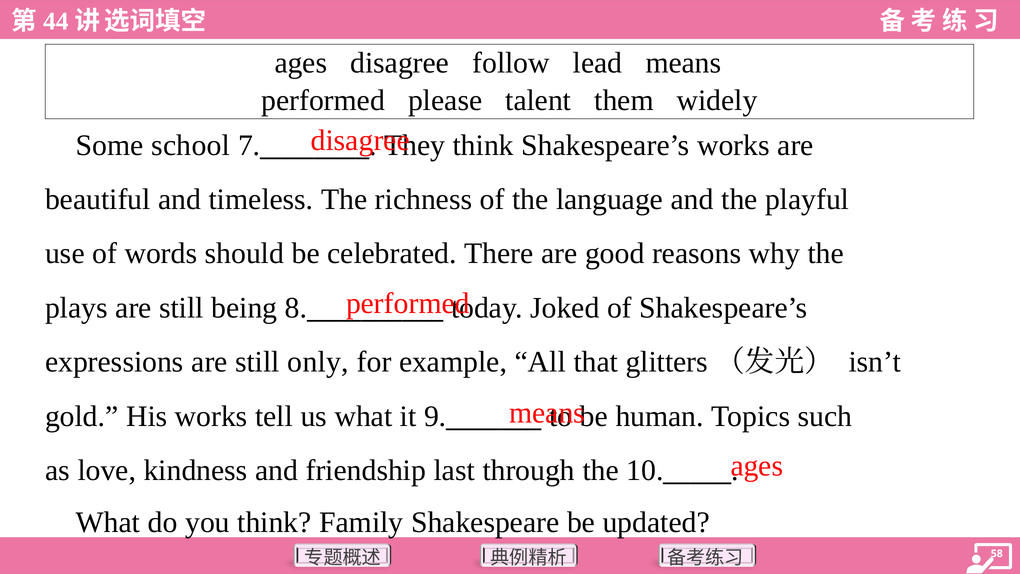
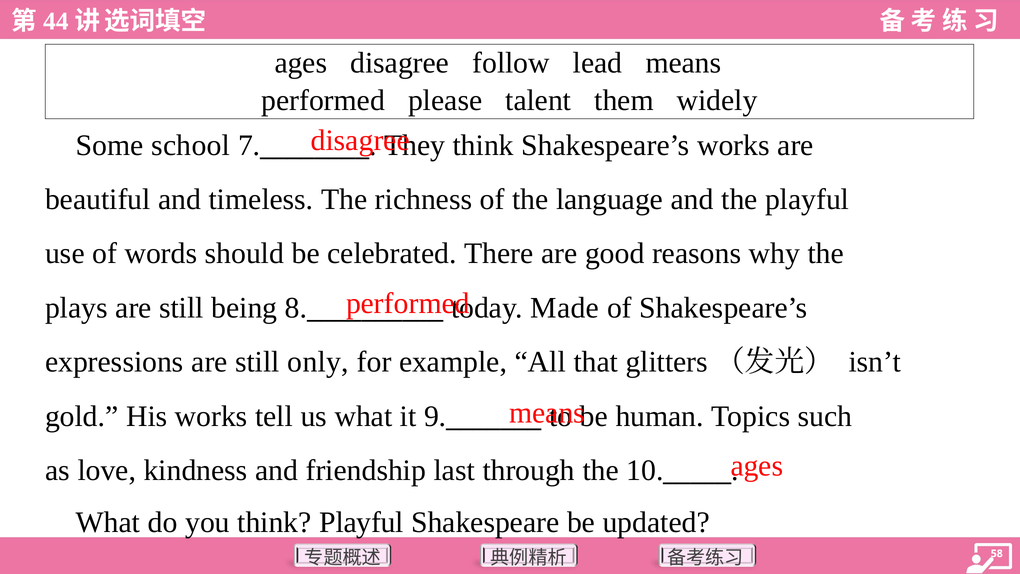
Joked: Joked -> Made
think Family: Family -> Playful
